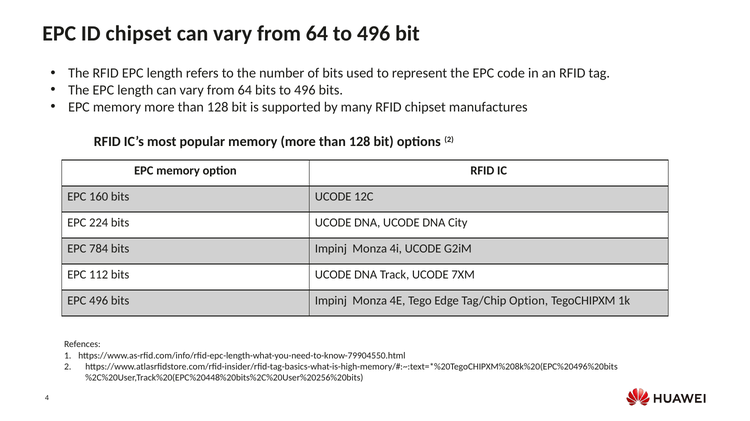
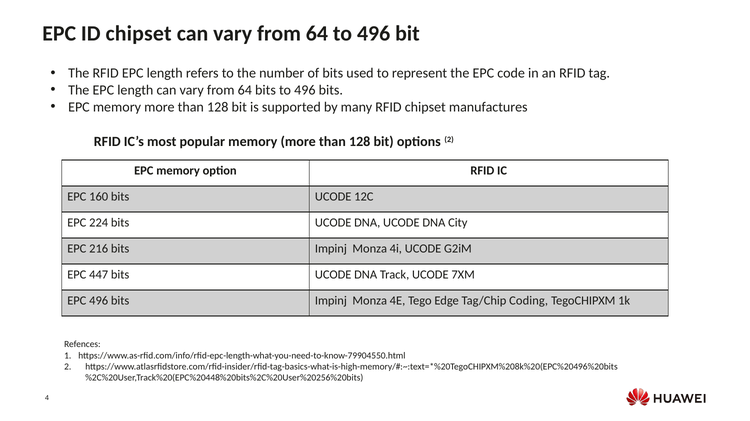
784: 784 -> 216
112: 112 -> 447
Tag/Chip Option: Option -> Coding
